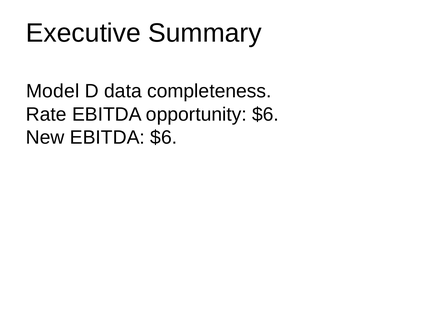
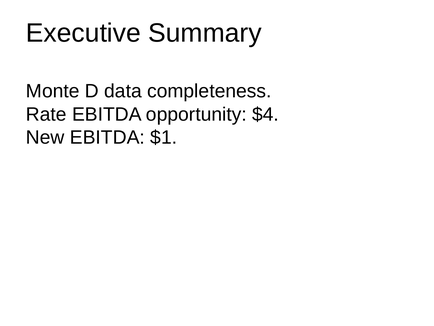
Model: Model -> Monte
opportunity $6: $6 -> $4
EBITDA $6: $6 -> $1
